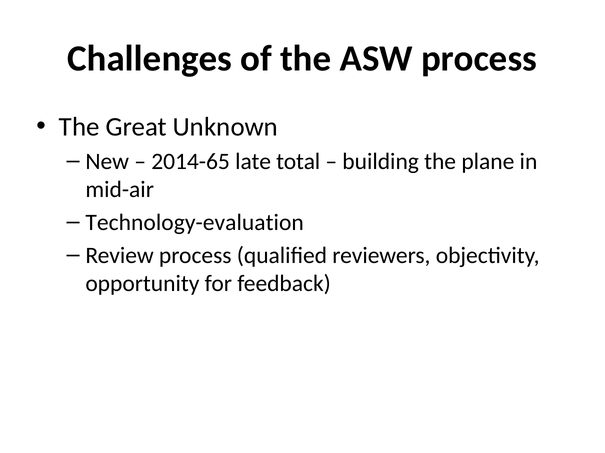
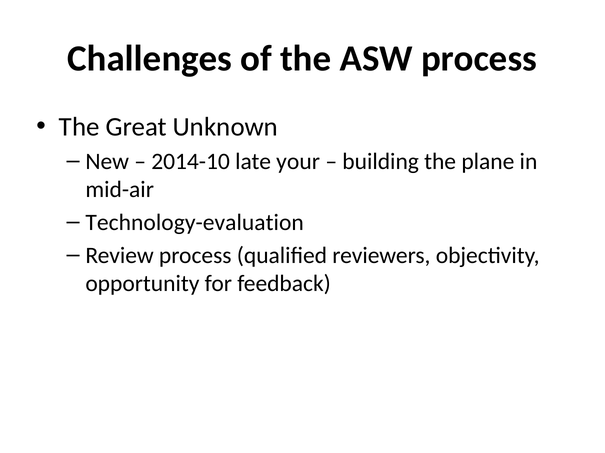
2014-65: 2014-65 -> 2014-10
total: total -> your
